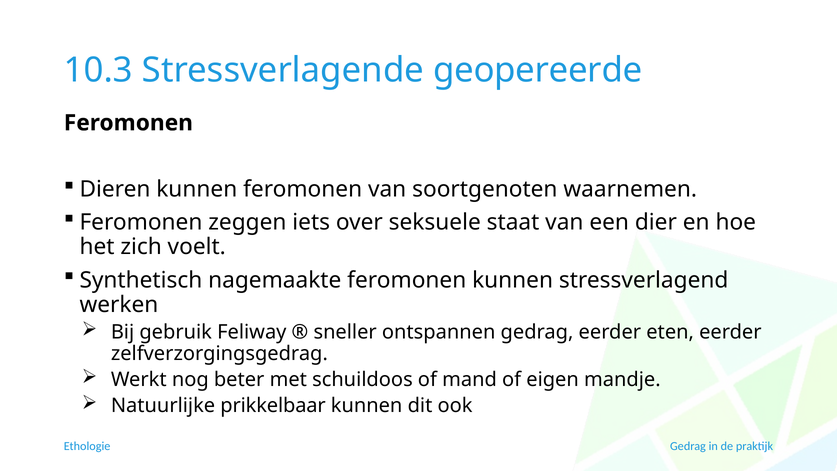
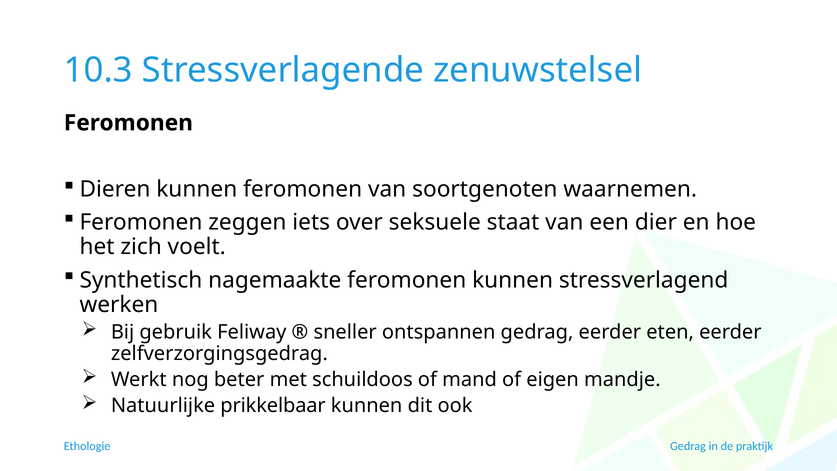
geopereerde: geopereerde -> zenuwstelsel
